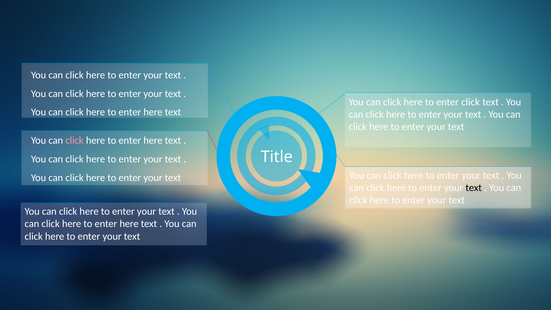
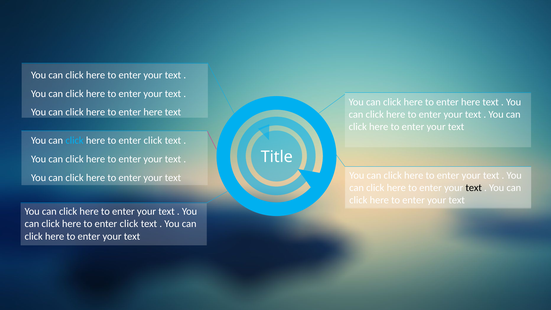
click at (471, 102): click -> here
click at (75, 141) colour: pink -> light blue
here at (153, 141): here -> click
here at (129, 224): here -> click
